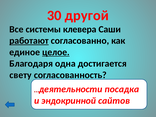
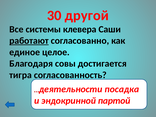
целое underline: present -> none
одна: одна -> совы
свету: свету -> тигра
сайтов: сайтов -> партой
